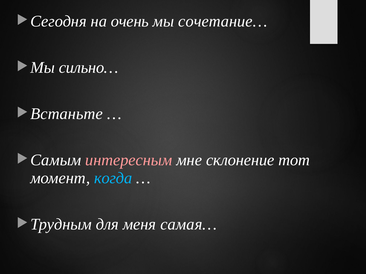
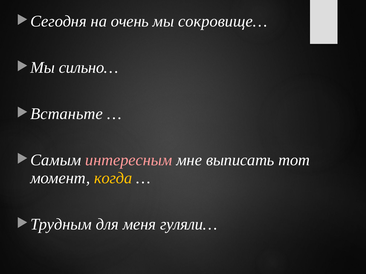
сочетание…: сочетание… -> сокровище…
склонение: склонение -> выписать
когда colour: light blue -> yellow
самая…: самая… -> гуляли…
